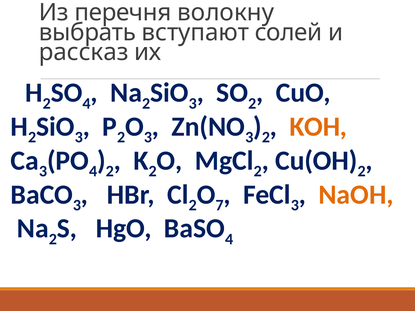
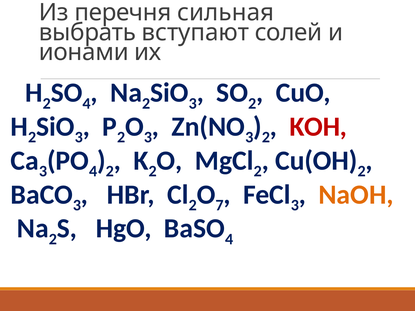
волокну: волокну -> сильная
рассказ: рассказ -> ионами
KOH colour: orange -> red
